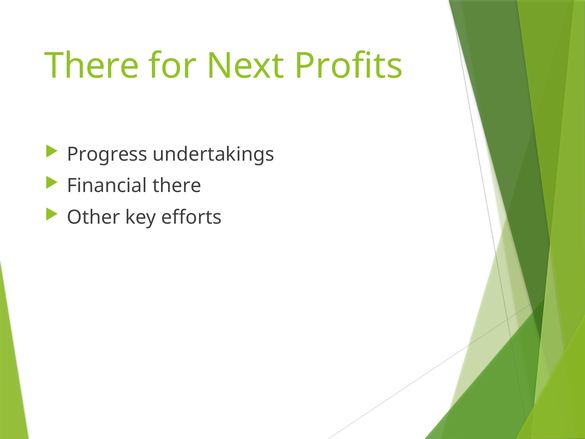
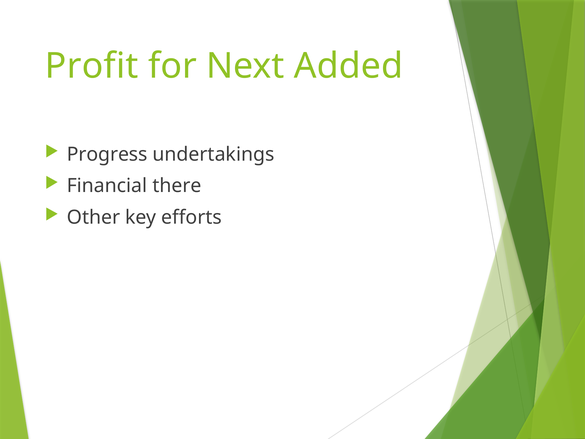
There at (92, 66): There -> Profit
Profits: Profits -> Added
